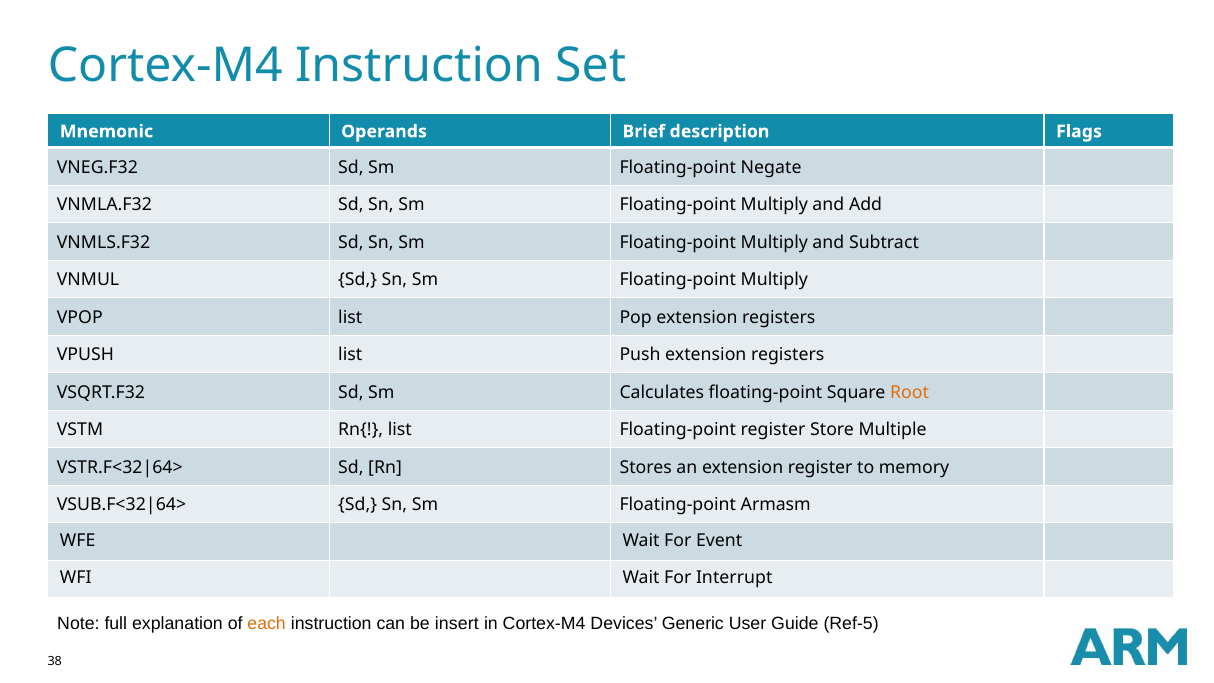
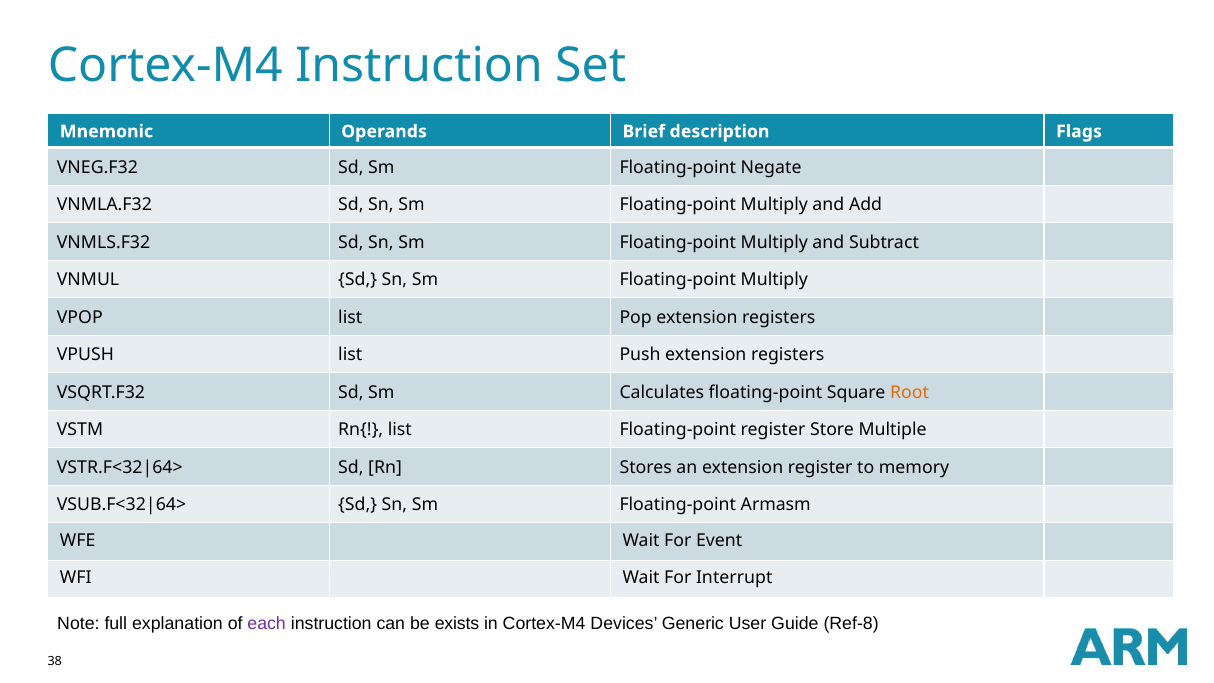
each colour: orange -> purple
insert: insert -> exists
Ref-5: Ref-5 -> Ref-8
